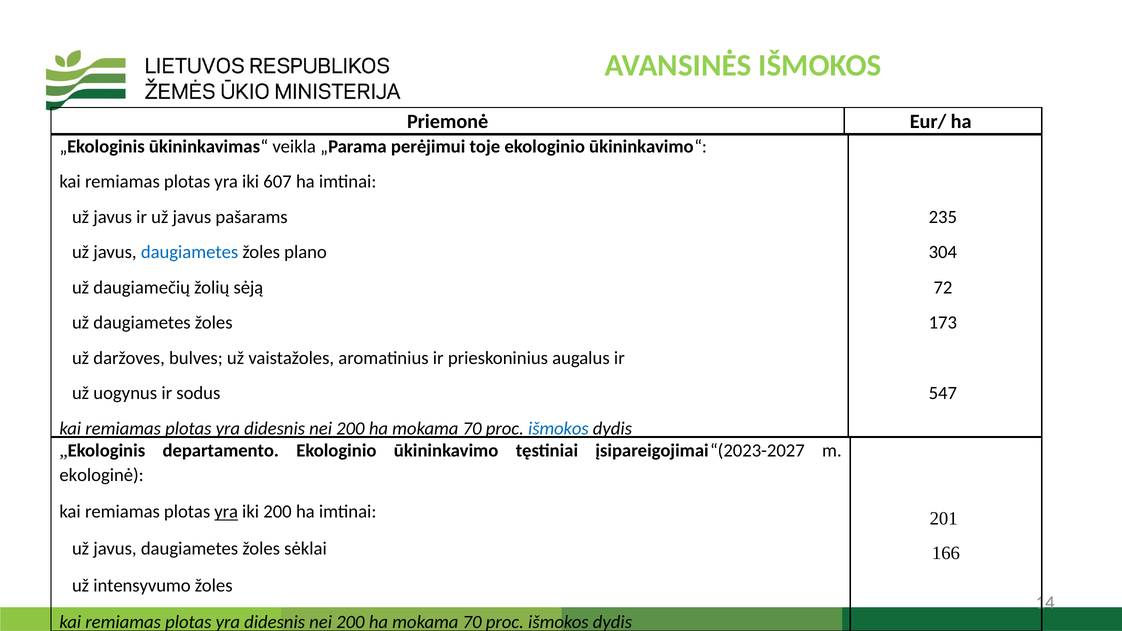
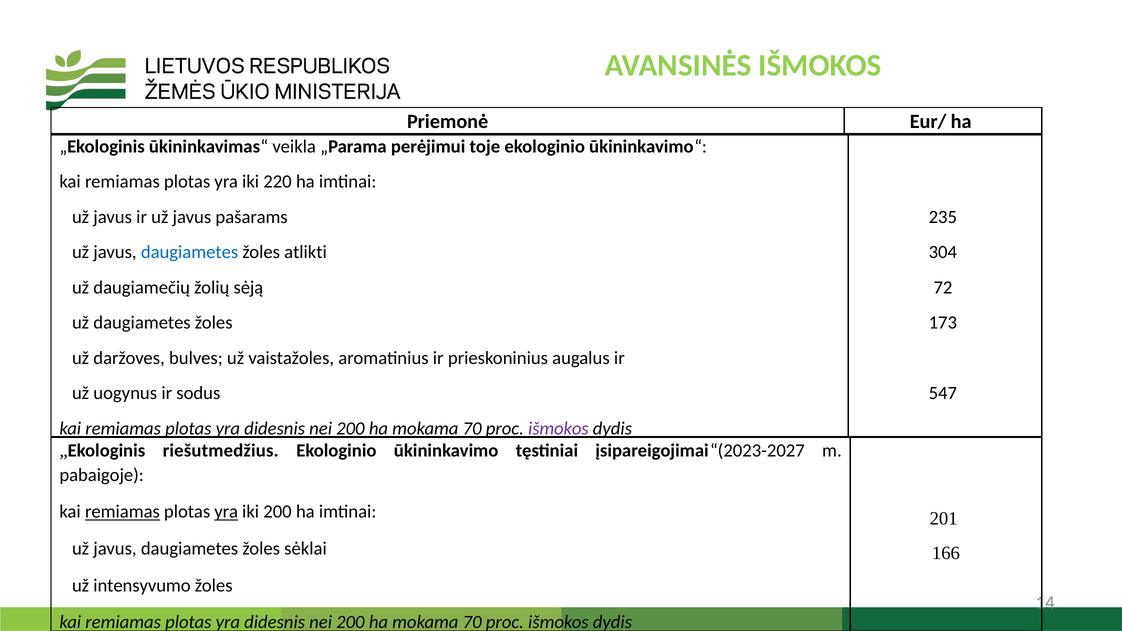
607: 607 -> 220
plano: plano -> atlikti
išmokos at (558, 428) colour: blue -> purple
departamento: departamento -> riešutmedžius
ekologinė: ekologinė -> pabaigoje
remiamas at (122, 512) underline: none -> present
